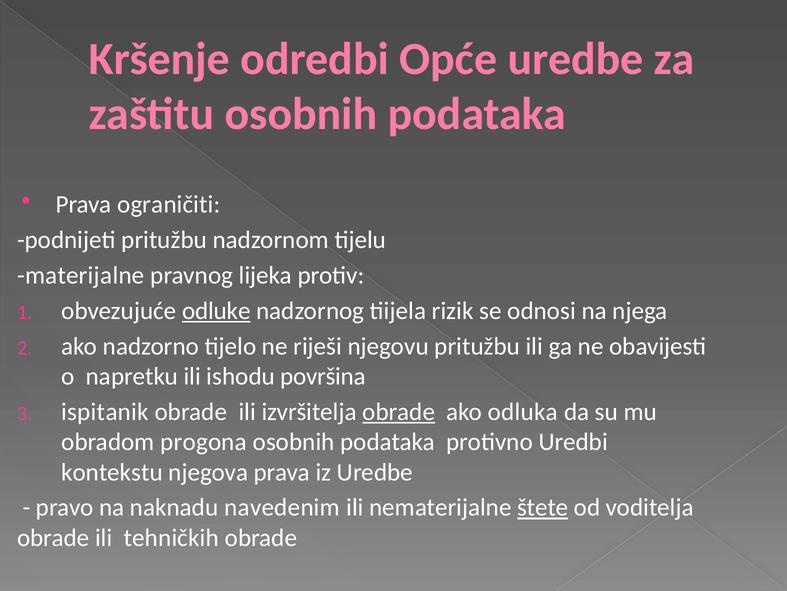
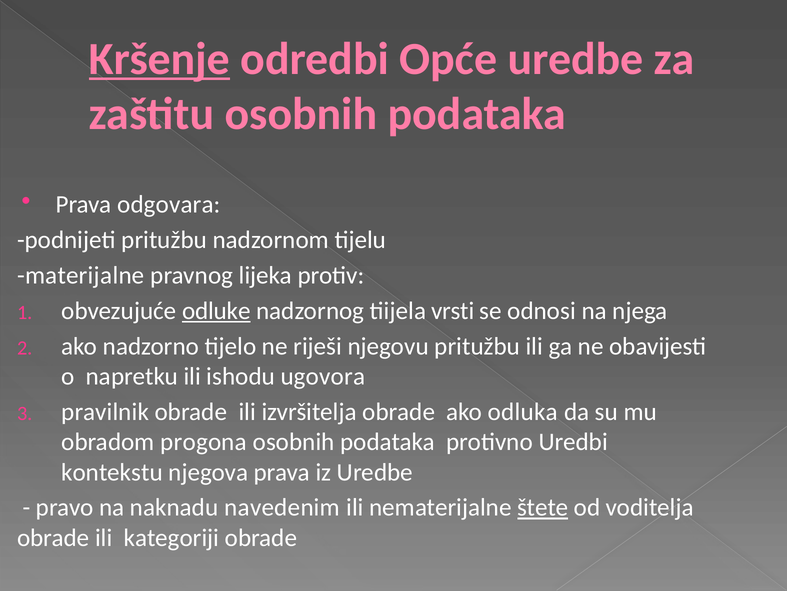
Kršenje underline: none -> present
ograničiti: ograničiti -> odgovara
rizik: rizik -> vrsti
površina: površina -> ugovora
ispitanik: ispitanik -> pravilnik
obrade at (399, 411) underline: present -> none
tehničkih: tehničkih -> kategoriji
